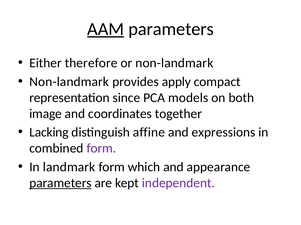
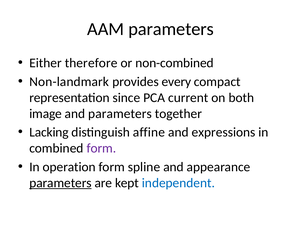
AAM underline: present -> none
or non-landmark: non-landmark -> non-combined
apply: apply -> every
models: models -> current
and coordinates: coordinates -> parameters
landmark: landmark -> operation
which: which -> spline
independent colour: purple -> blue
